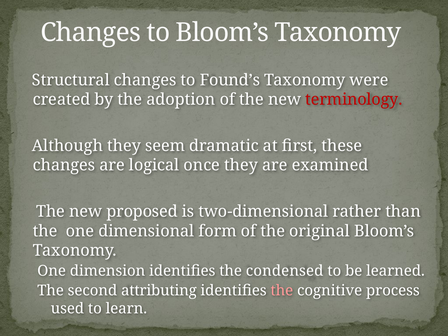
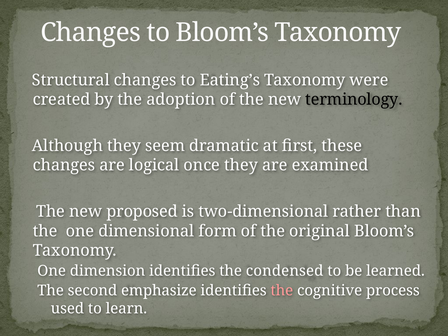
Found’s: Found’s -> Eating’s
terminology colour: red -> black
attributing: attributing -> emphasize
